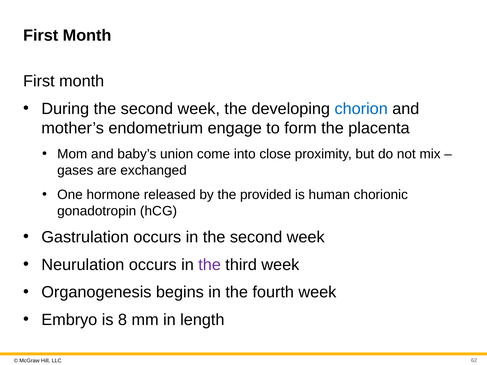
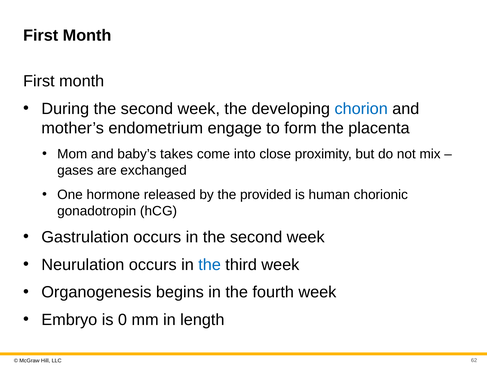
union: union -> takes
the at (210, 265) colour: purple -> blue
8: 8 -> 0
